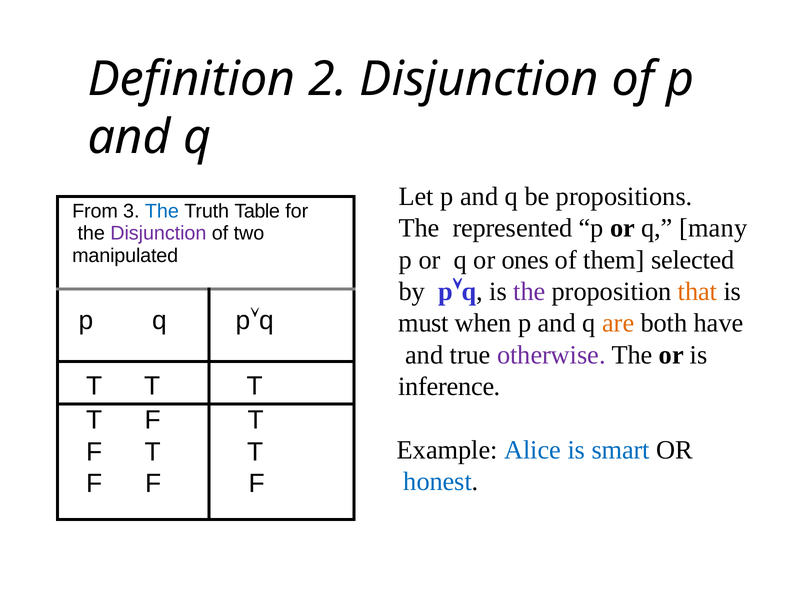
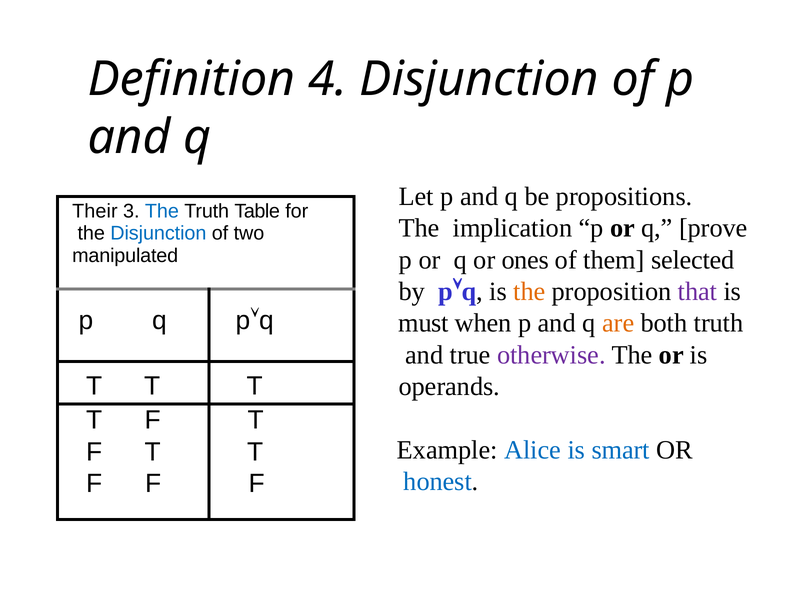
2: 2 -> 4
From: From -> Their
represented: represented -> implication
many: many -> prove
Disjunction at (158, 233) colour: purple -> blue
the at (529, 291) colour: purple -> orange
that colour: orange -> purple
both have: have -> truth
inference: inference -> operands
